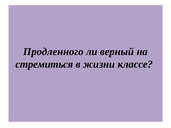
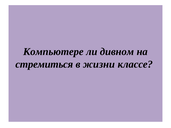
Продленного: Продленного -> Компьютере
верный: верный -> дивном
